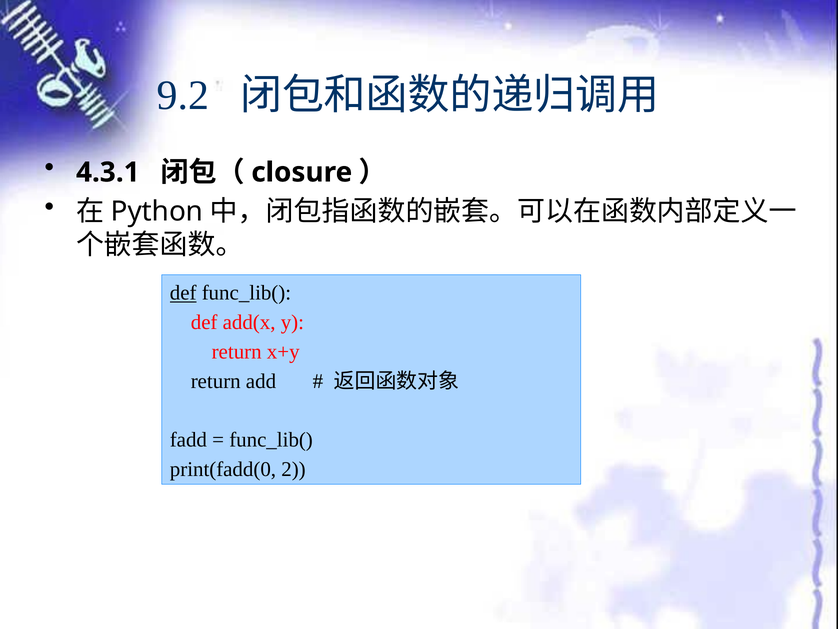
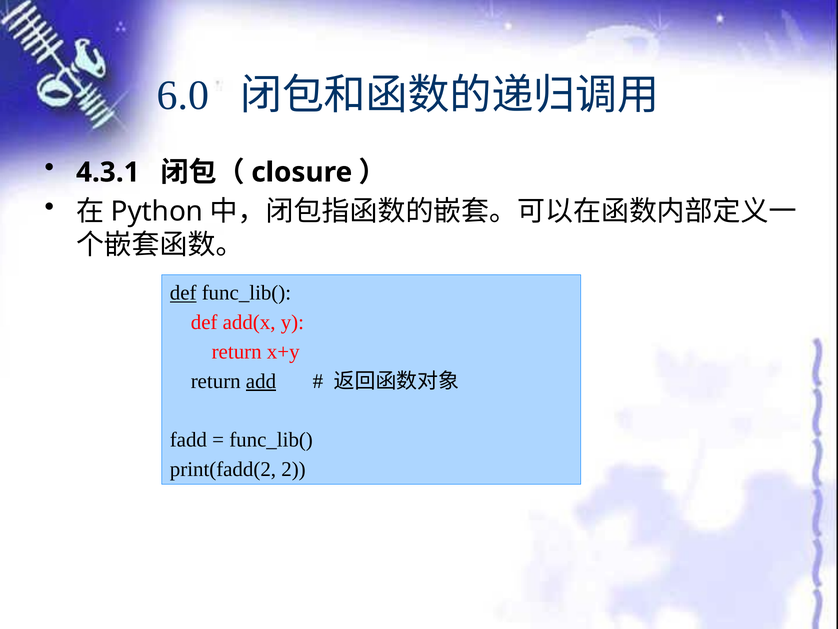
9.2: 9.2 -> 6.0
add underline: none -> present
print(fadd(0: print(fadd(0 -> print(fadd(2
